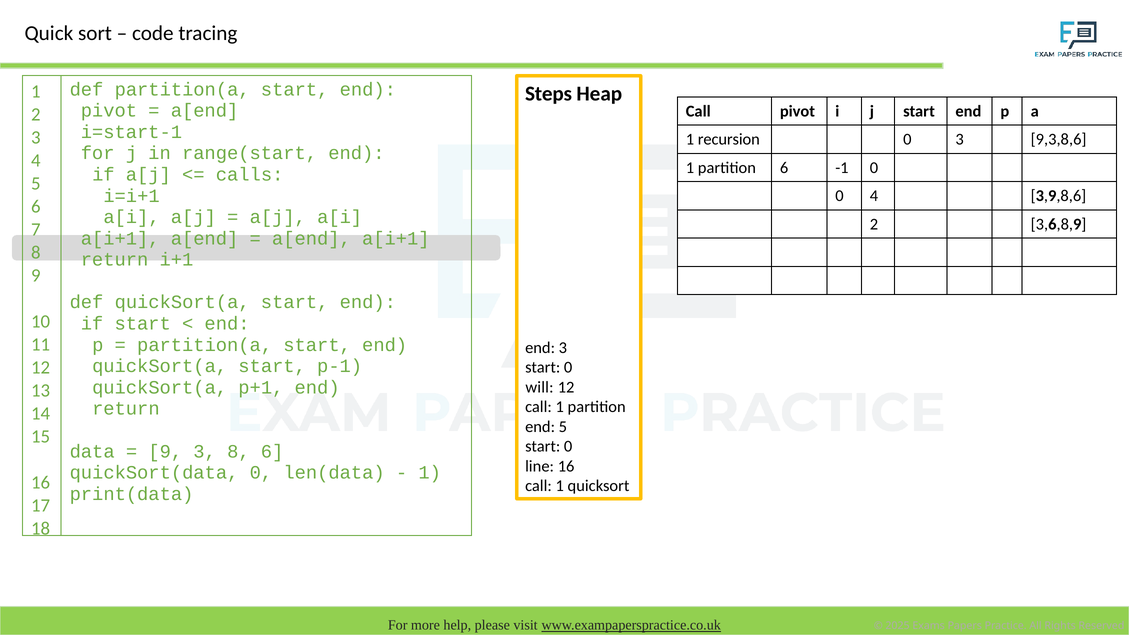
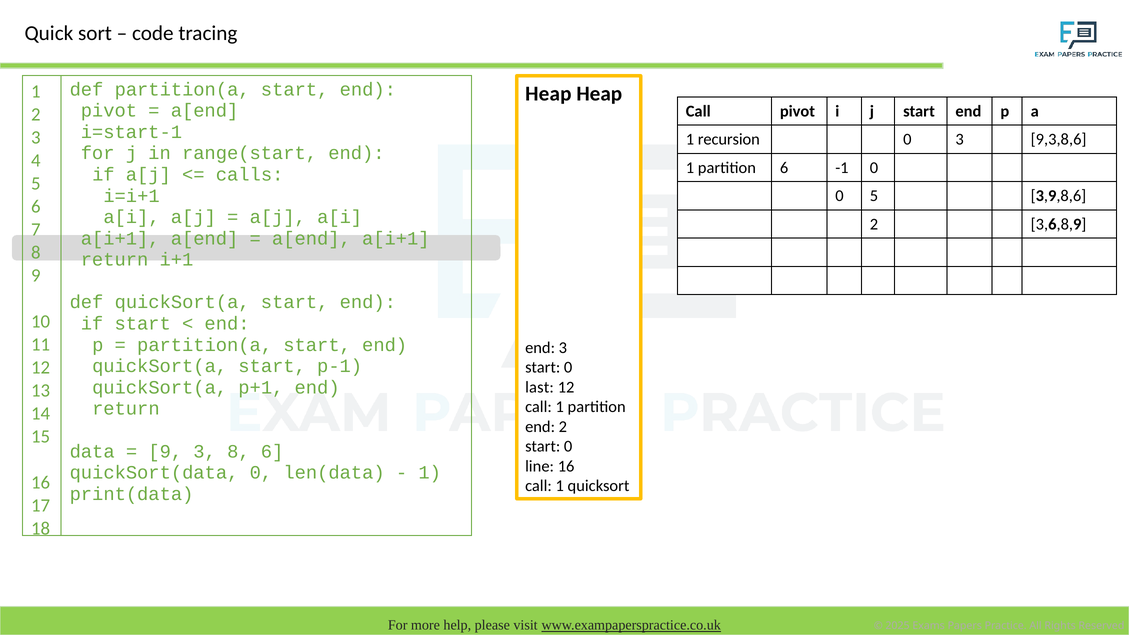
Steps at (549, 94): Steps -> Heap
0 4: 4 -> 5
will: will -> last
end 5: 5 -> 2
